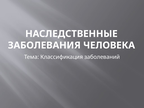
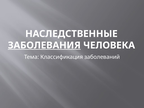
ЗАБОЛЕВАНИЯ underline: none -> present
